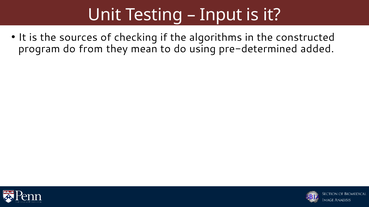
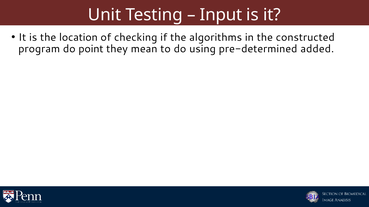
sources: sources -> location
from: from -> point
